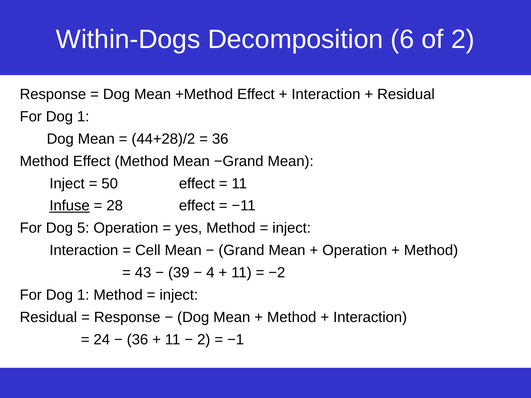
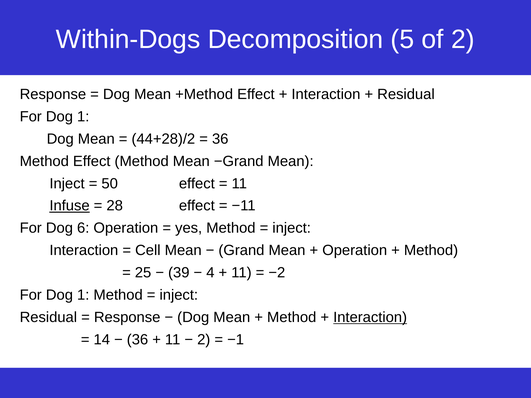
6: 6 -> 5
5: 5 -> 6
43: 43 -> 25
Interaction at (370, 318) underline: none -> present
24: 24 -> 14
